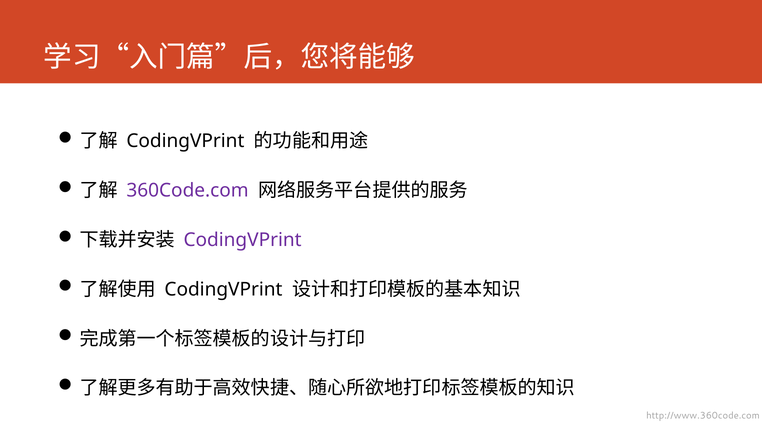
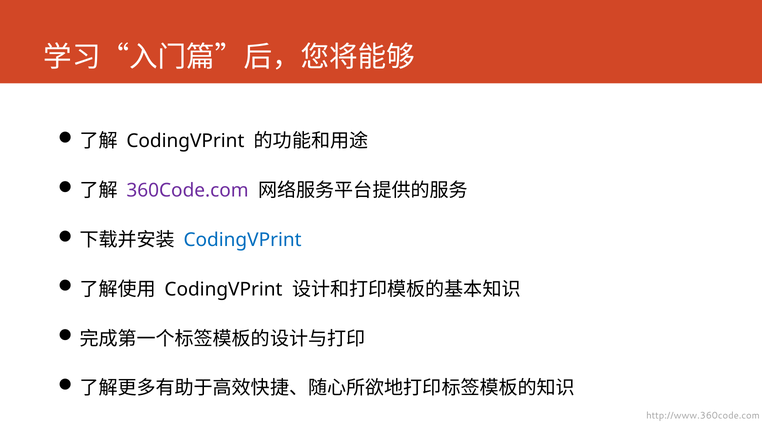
CodingVPrint at (243, 240) colour: purple -> blue
